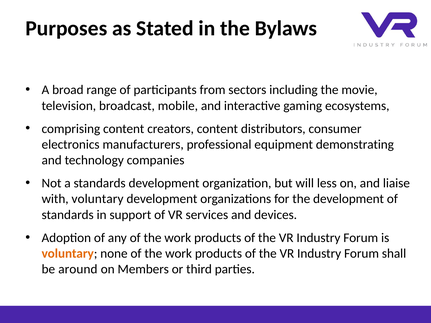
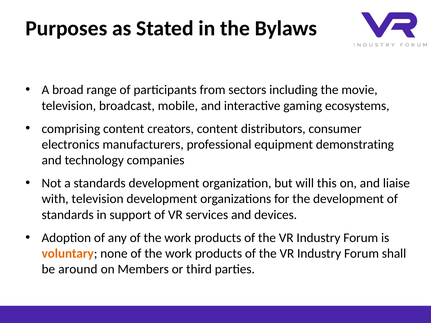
less: less -> this
with voluntary: voluntary -> television
